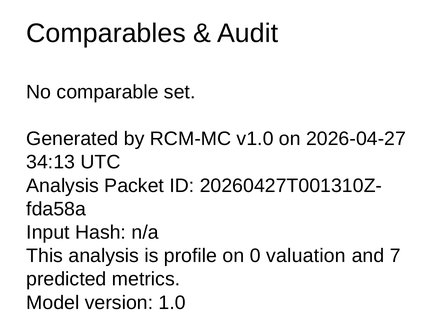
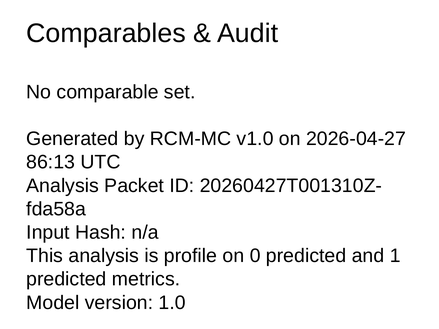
34:13: 34:13 -> 86:13
0 valuation: valuation -> predicted
7: 7 -> 1
